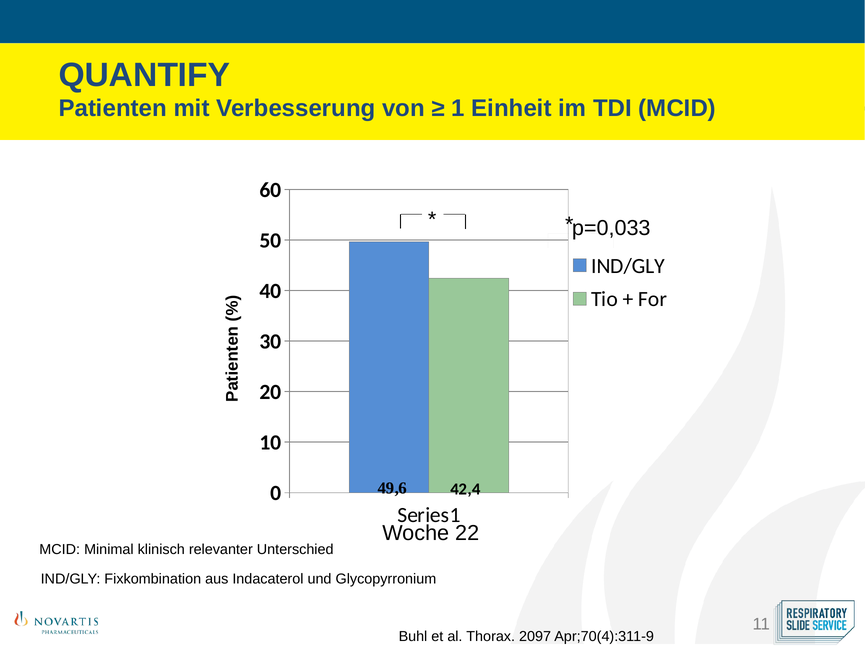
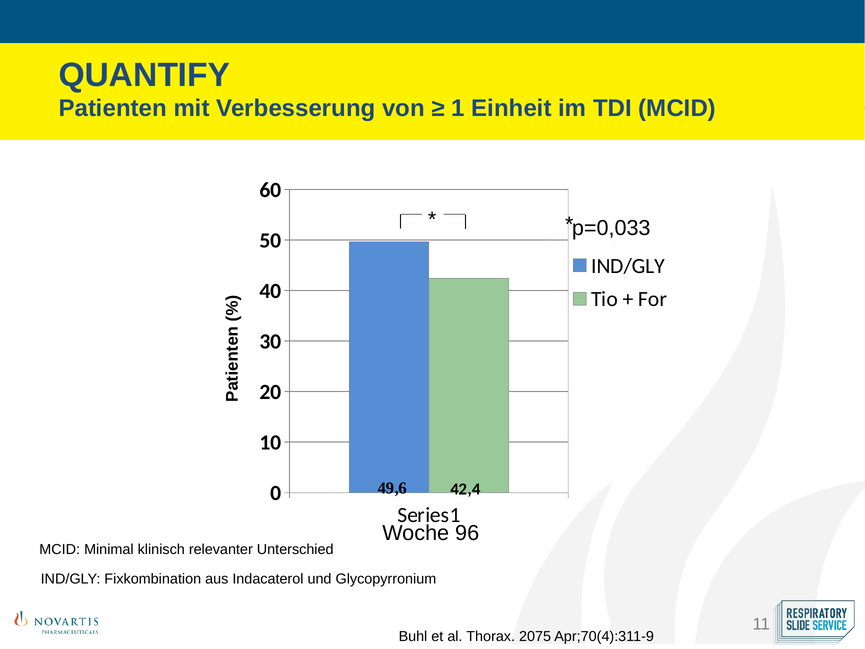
22: 22 -> 96
2097: 2097 -> 2075
